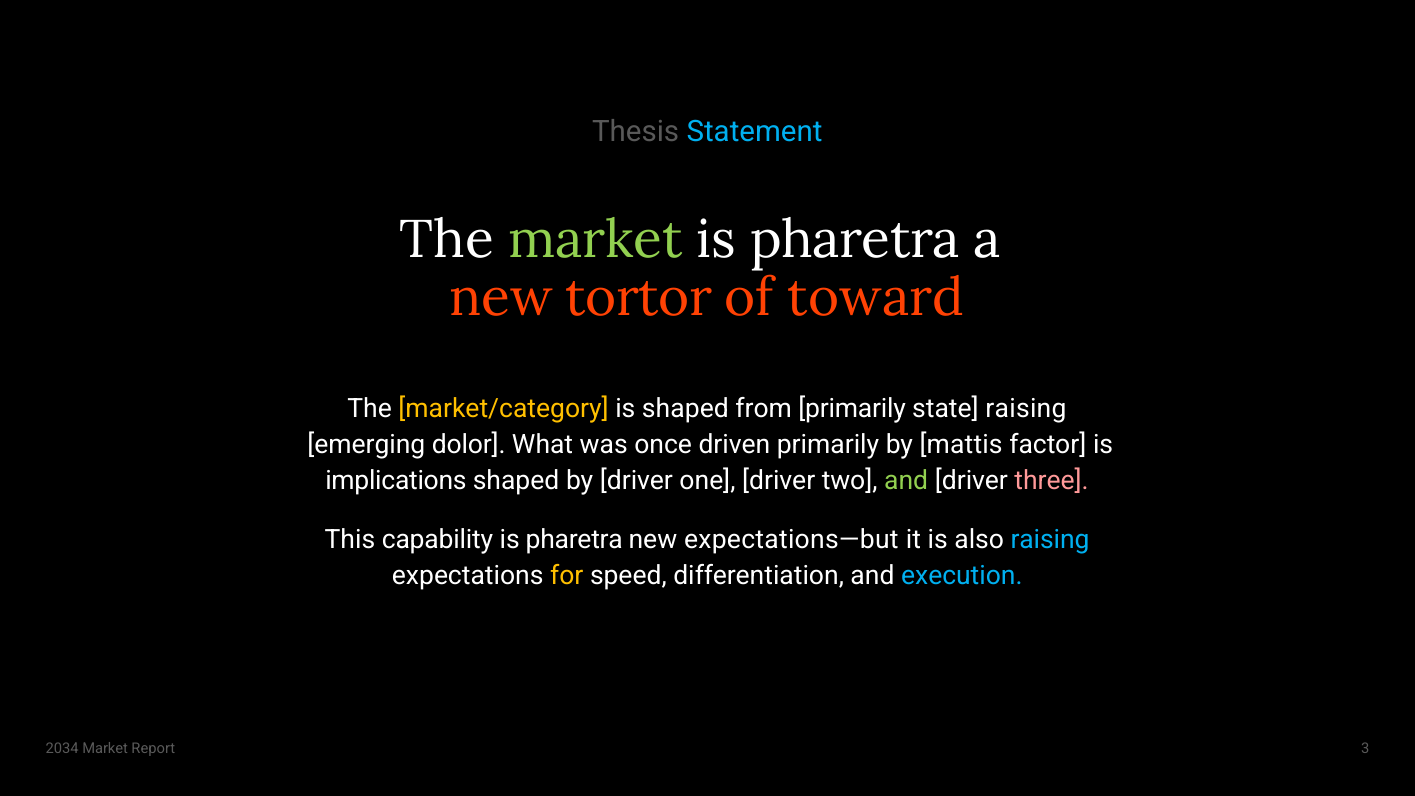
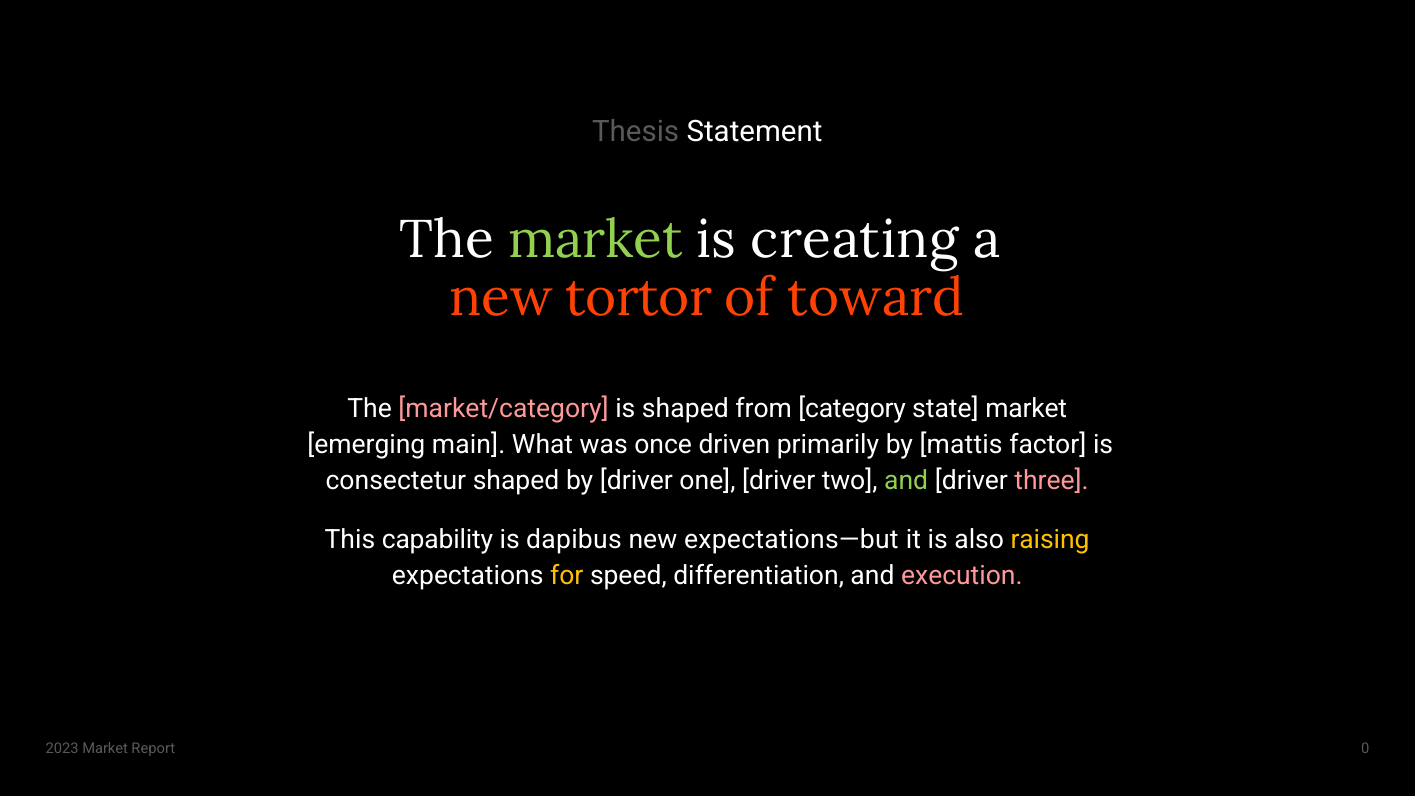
Statement colour: light blue -> white
pharetra at (855, 240): pharetra -> creating
market/category colour: yellow -> pink
from primarily: primarily -> category
state raising: raising -> market
dolor: dolor -> main
implications: implications -> consectetur
pharetra at (574, 540): pharetra -> dapibus
raising at (1050, 540) colour: light blue -> yellow
execution colour: light blue -> pink
2034: 2034 -> 2023
3: 3 -> 0
